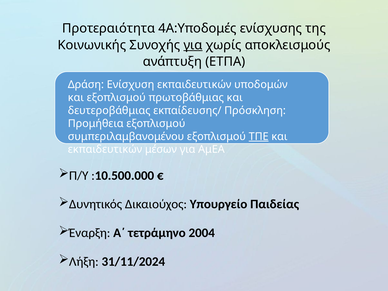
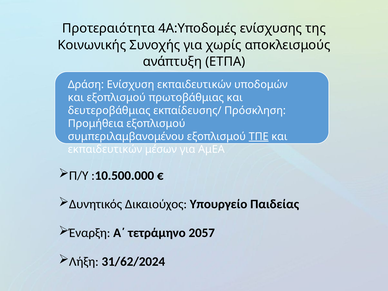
για at (193, 45) underline: present -> none
2004: 2004 -> 2057
31/11/2024: 31/11/2024 -> 31/62/2024
